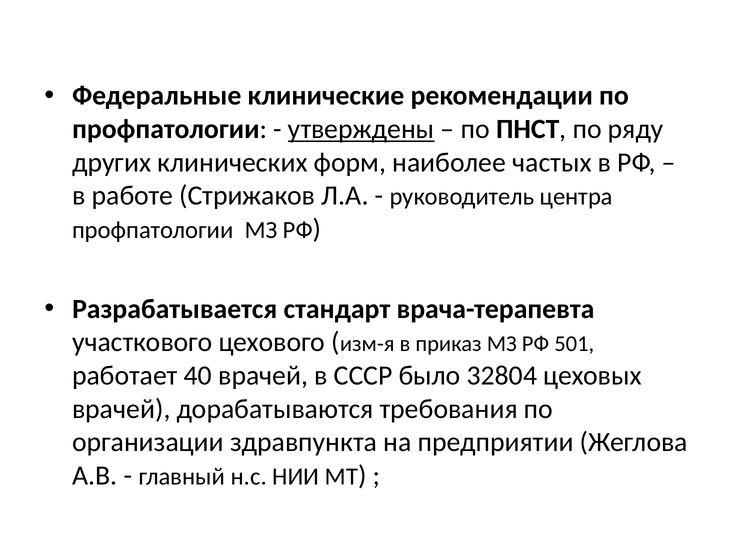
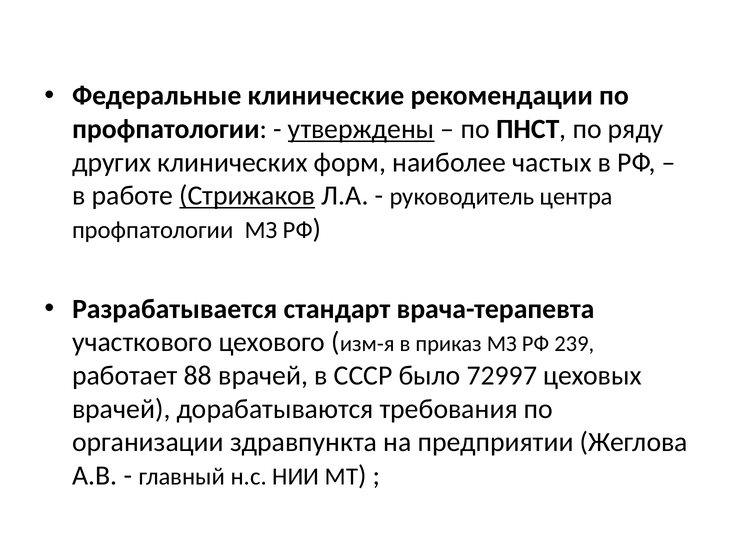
Стрижаков underline: none -> present
501: 501 -> 239
40: 40 -> 88
32804: 32804 -> 72997
